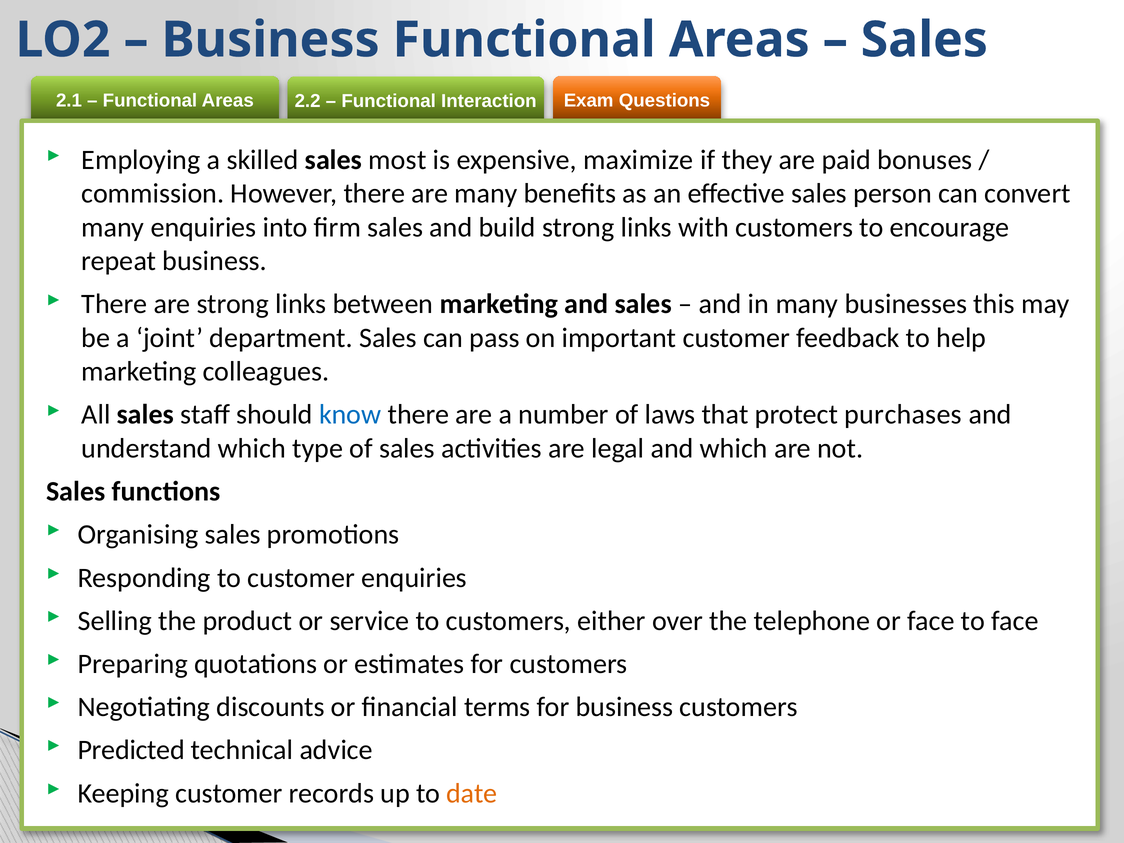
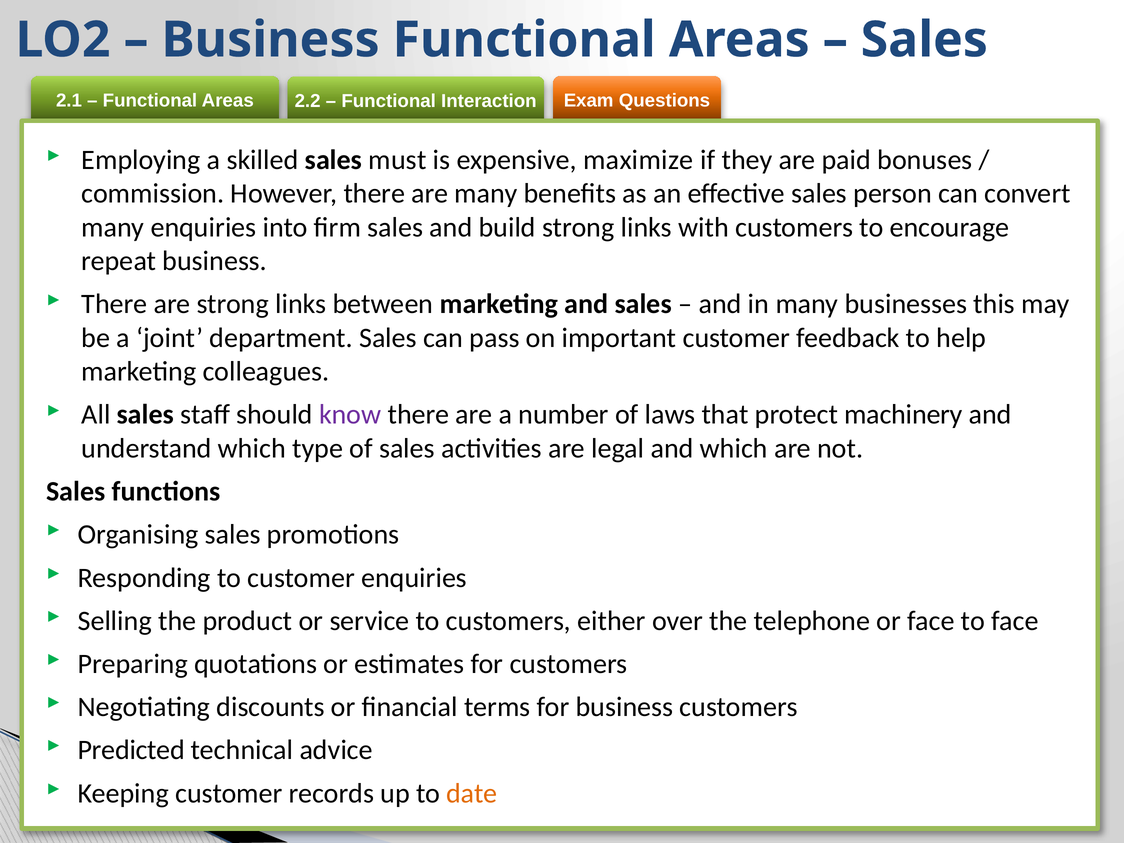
most: most -> must
know colour: blue -> purple
purchases: purchases -> machinery
